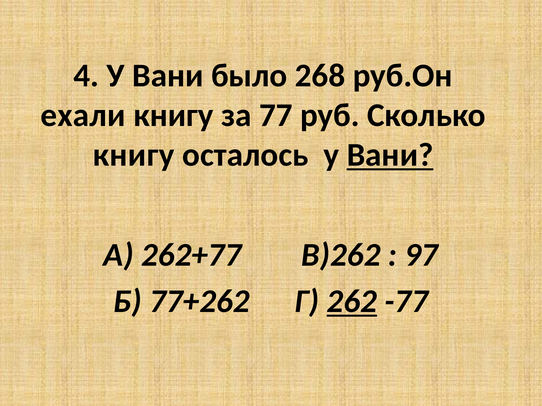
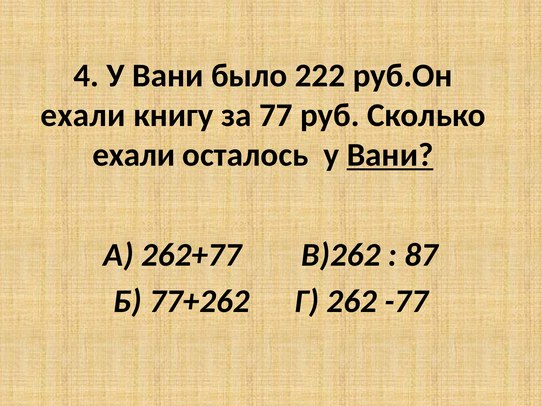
268: 268 -> 222
книгу at (134, 155): книгу -> ехали
97: 97 -> 87
262 underline: present -> none
